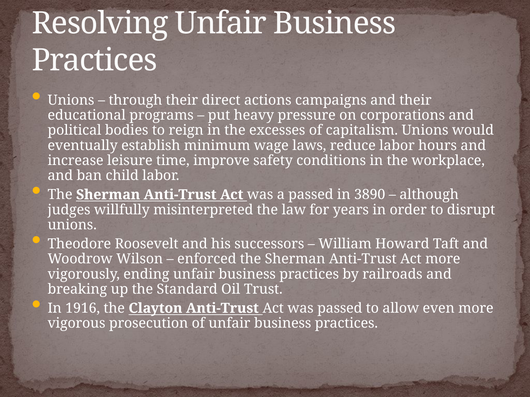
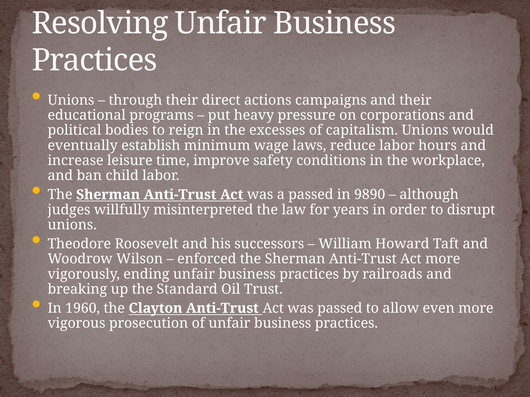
3890: 3890 -> 9890
1916: 1916 -> 1960
